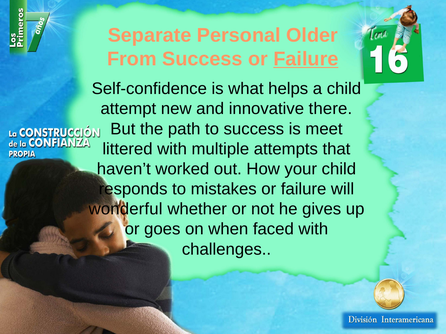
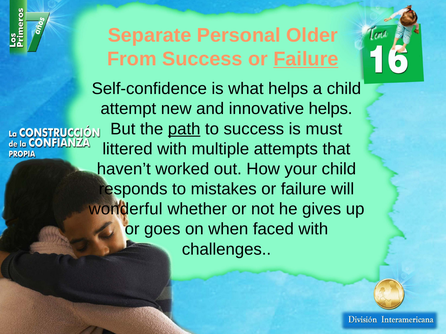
innovative there: there -> helps
path underline: none -> present
meet: meet -> must
